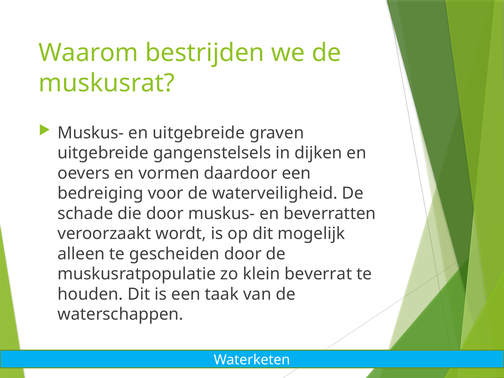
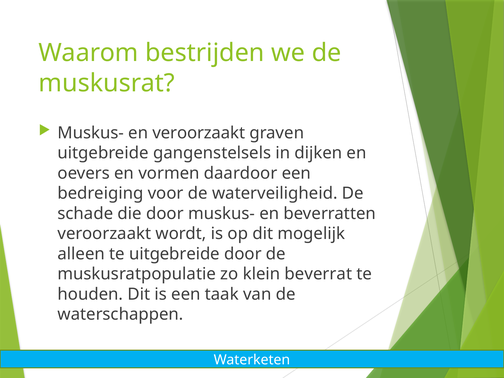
en uitgebreide: uitgebreide -> veroorzaakt
te gescheiden: gescheiden -> uitgebreide
